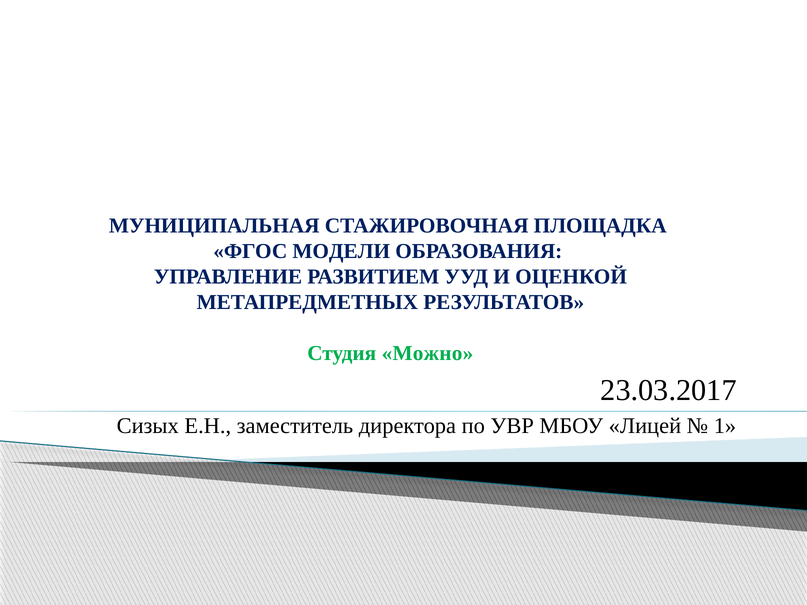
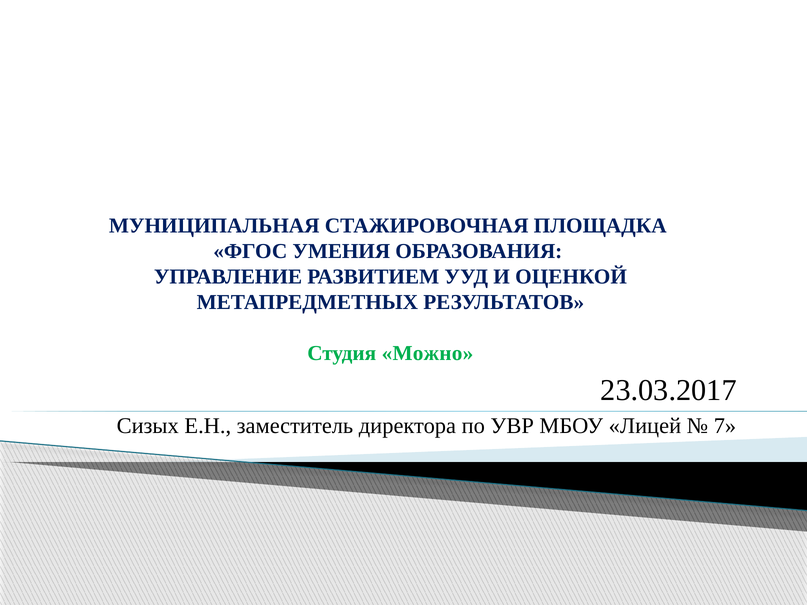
МОДЕЛИ: МОДЕЛИ -> УМЕНИЯ
1: 1 -> 7
